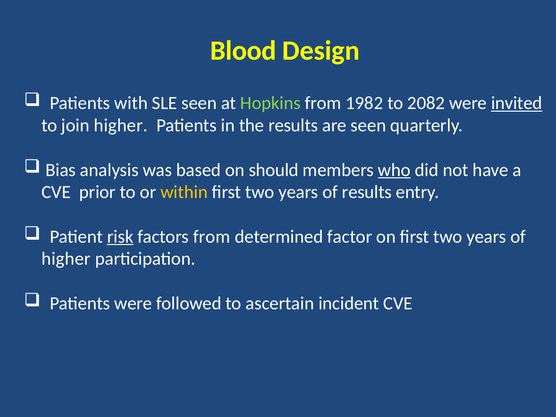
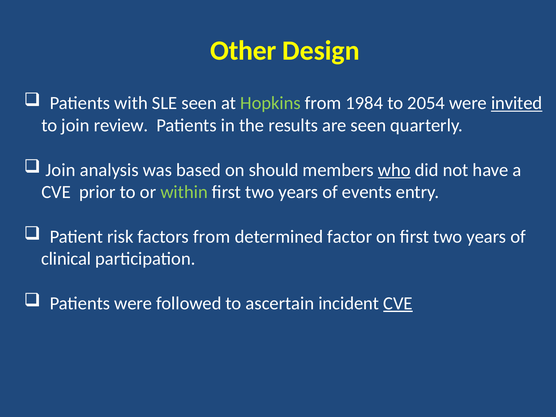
Blood: Blood -> Other
1982: 1982 -> 1984
2082: 2082 -> 2054
join higher: higher -> review
Bias at (61, 170): Bias -> Join
within colour: yellow -> light green
of results: results -> events
risk underline: present -> none
higher at (66, 259): higher -> clinical
CVE at (398, 303) underline: none -> present
